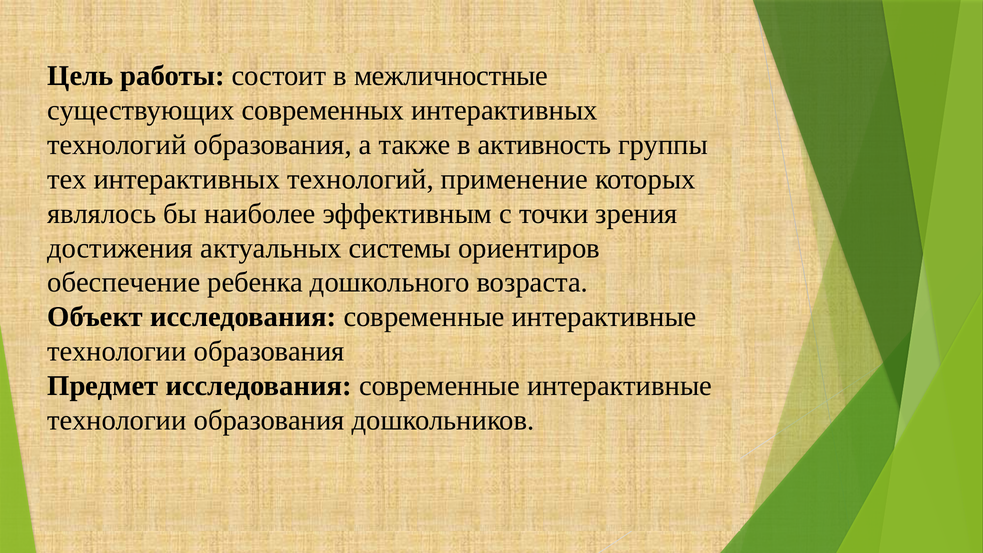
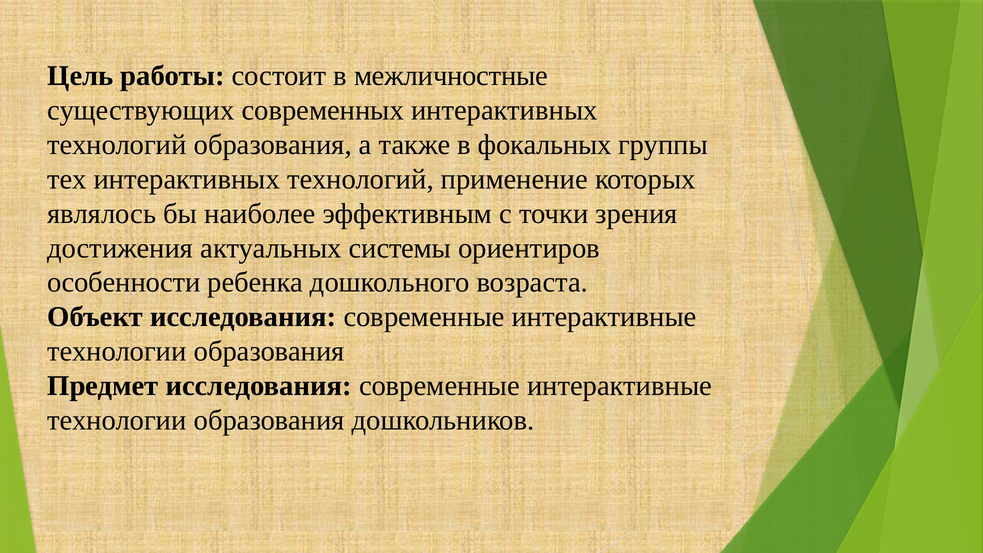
активность: активность -> фокальных
обеспечение: обеспечение -> особенности
